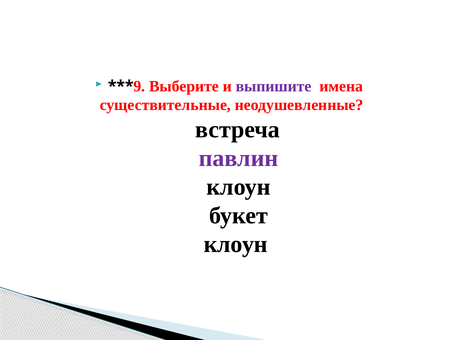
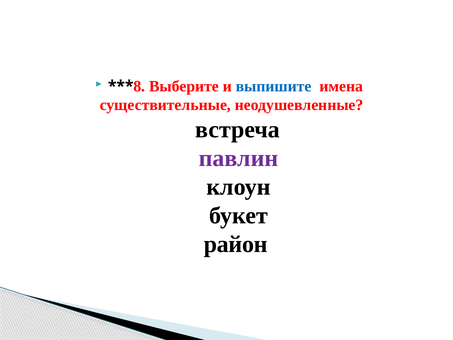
9: 9 -> 8
выпишите colour: purple -> blue
клоун at (236, 244): клоун -> район
